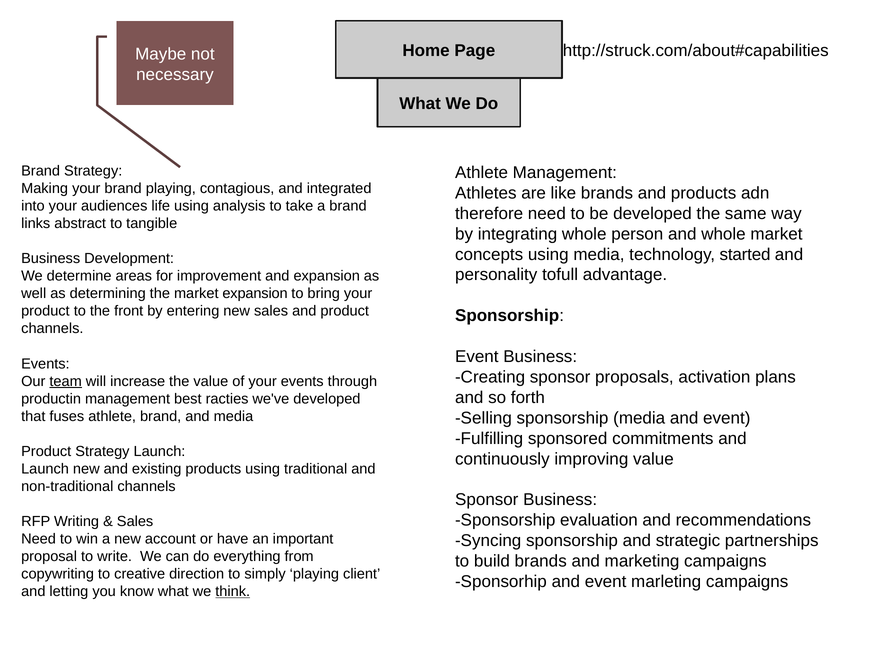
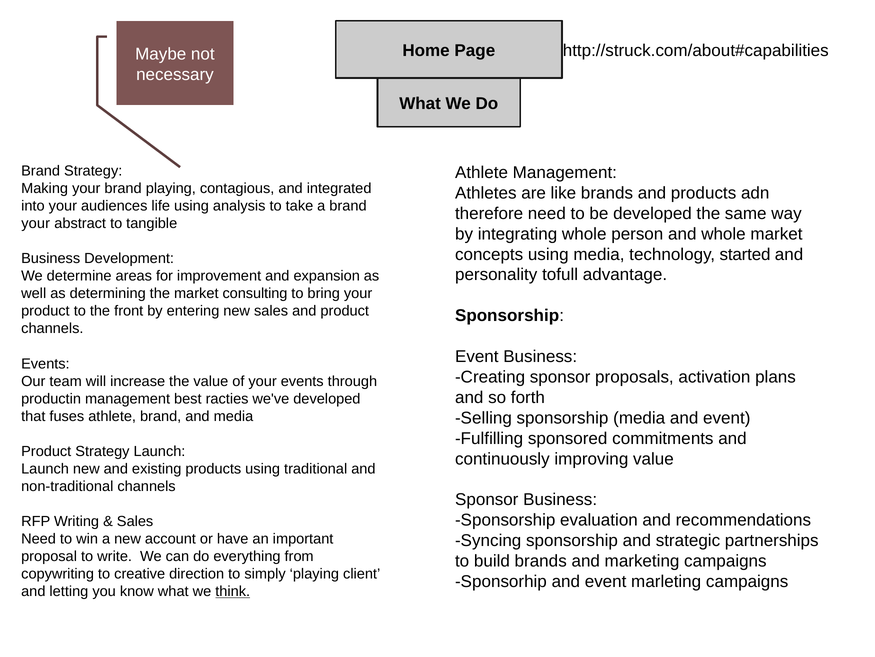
links at (36, 223): links -> your
market expansion: expansion -> consulting
team underline: present -> none
